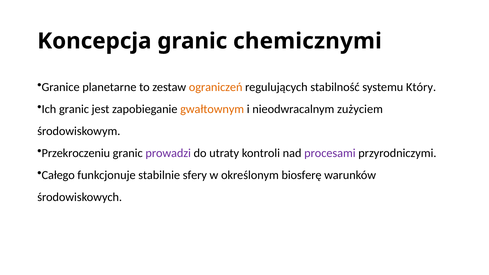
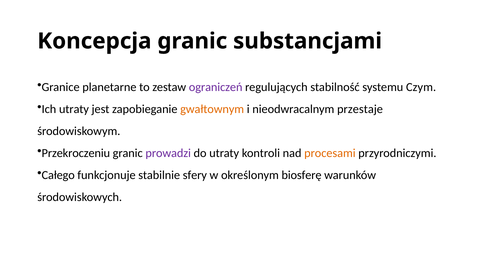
chemicznymi: chemicznymi -> substancjami
ograniczeń colour: orange -> purple
Który: Który -> Czym
Ich granic: granic -> utraty
zużyciem: zużyciem -> przestaje
procesami colour: purple -> orange
